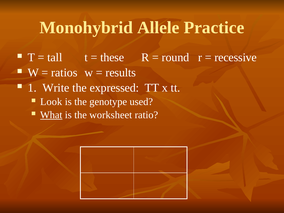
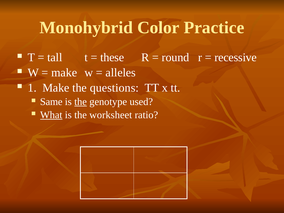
Allele: Allele -> Color
ratios at (64, 73): ratios -> make
results: results -> alleles
1 Write: Write -> Make
expressed: expressed -> questions
Look: Look -> Same
the at (81, 102) underline: none -> present
